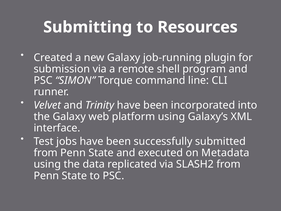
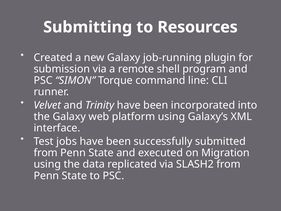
Metadata: Metadata -> Migration
